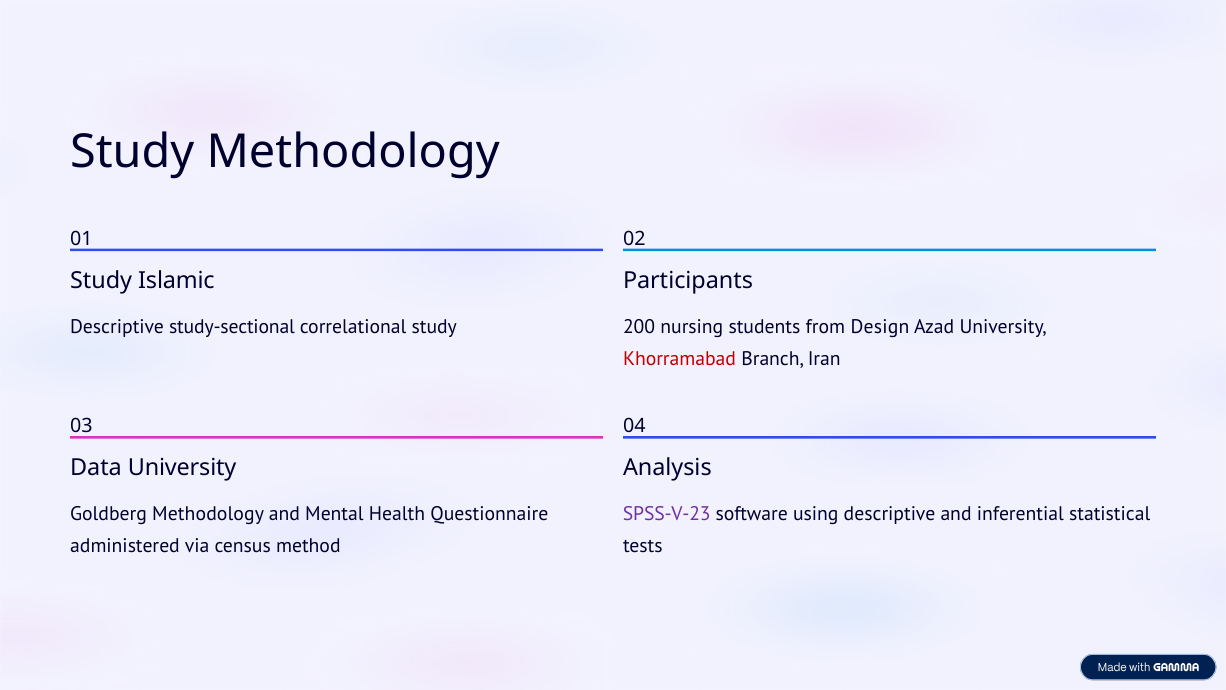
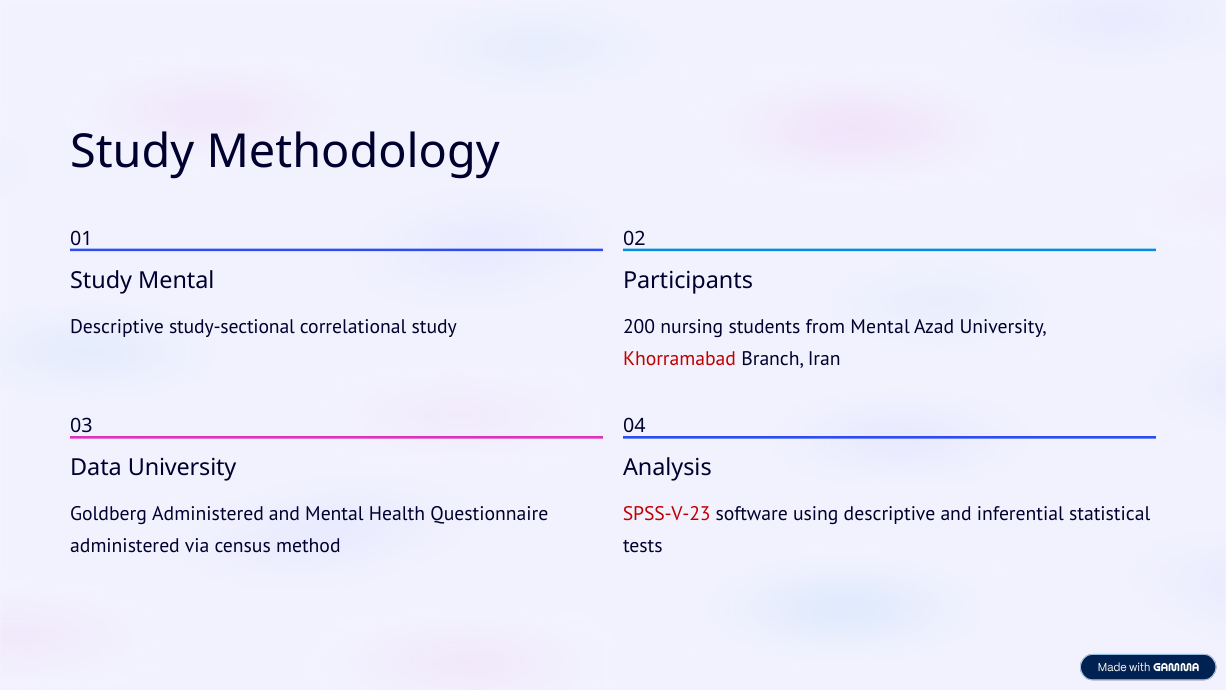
Study Islamic: Islamic -> Mental
from Design: Design -> Mental
Goldberg Methodology: Methodology -> Administered
SPSS-V-23 colour: purple -> red
